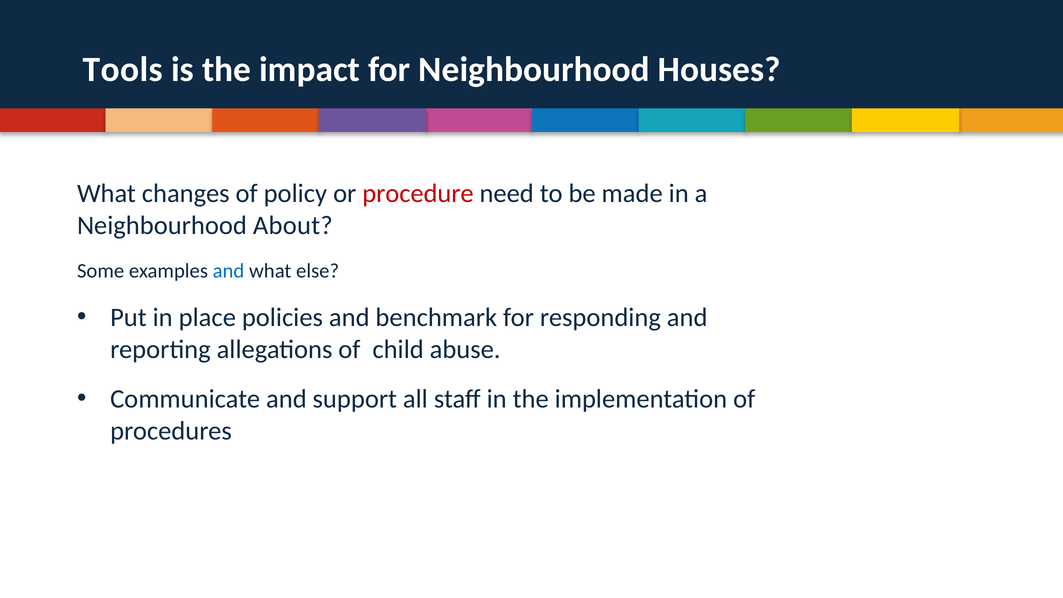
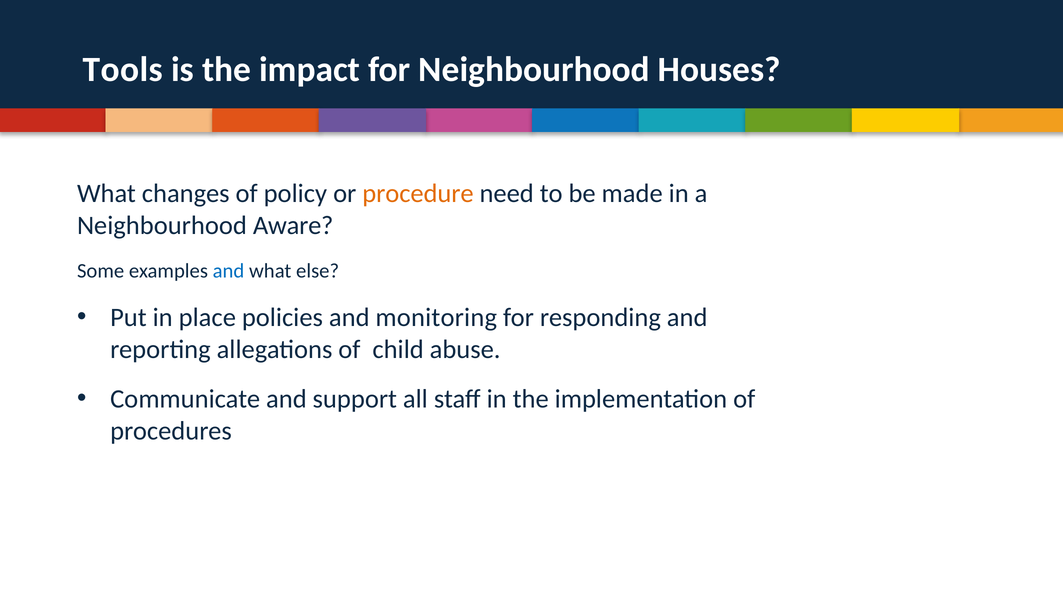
procedure colour: red -> orange
About: About -> Aware
benchmark: benchmark -> monitoring
